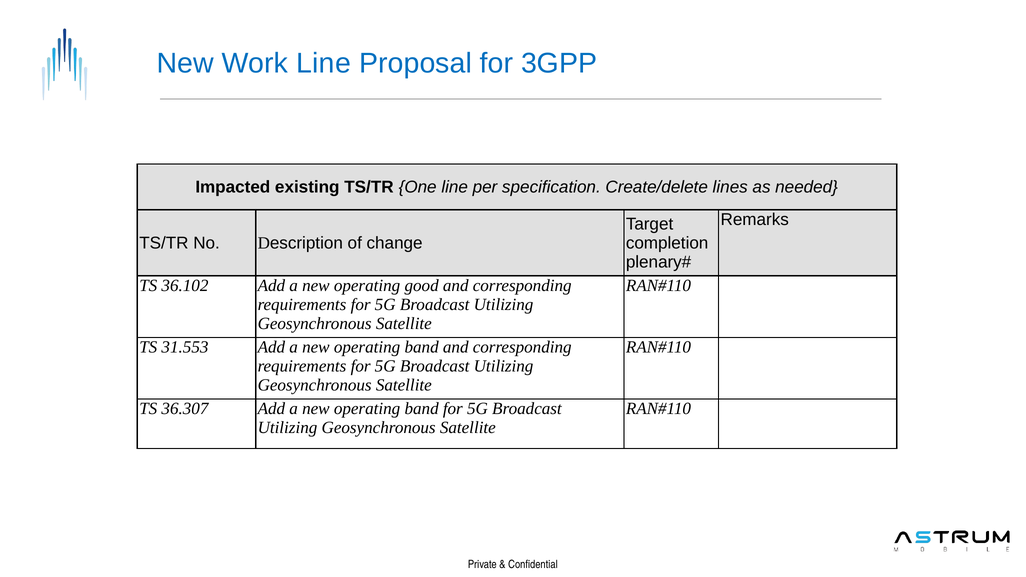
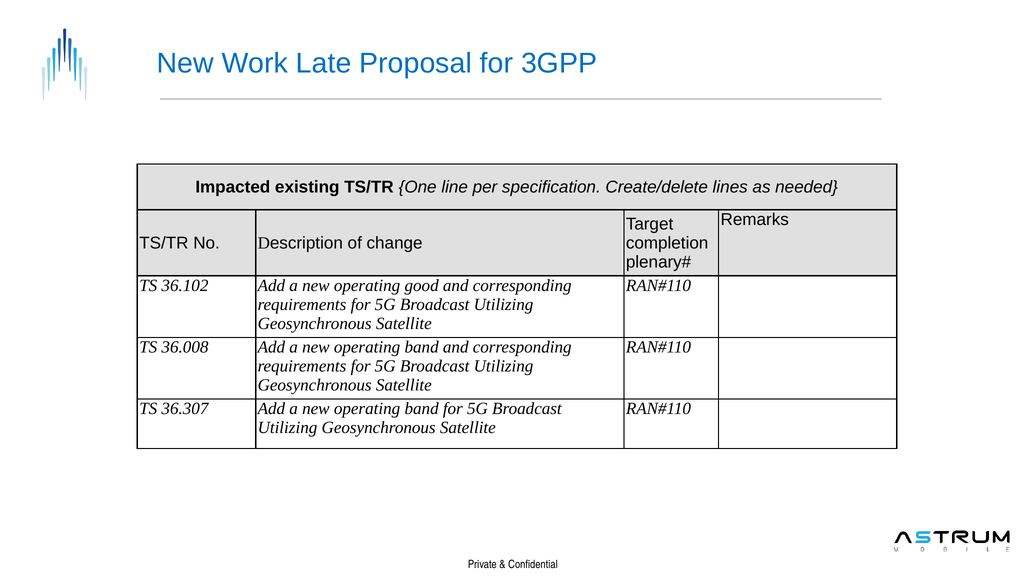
Work Line: Line -> Late
31.553: 31.553 -> 36.008
